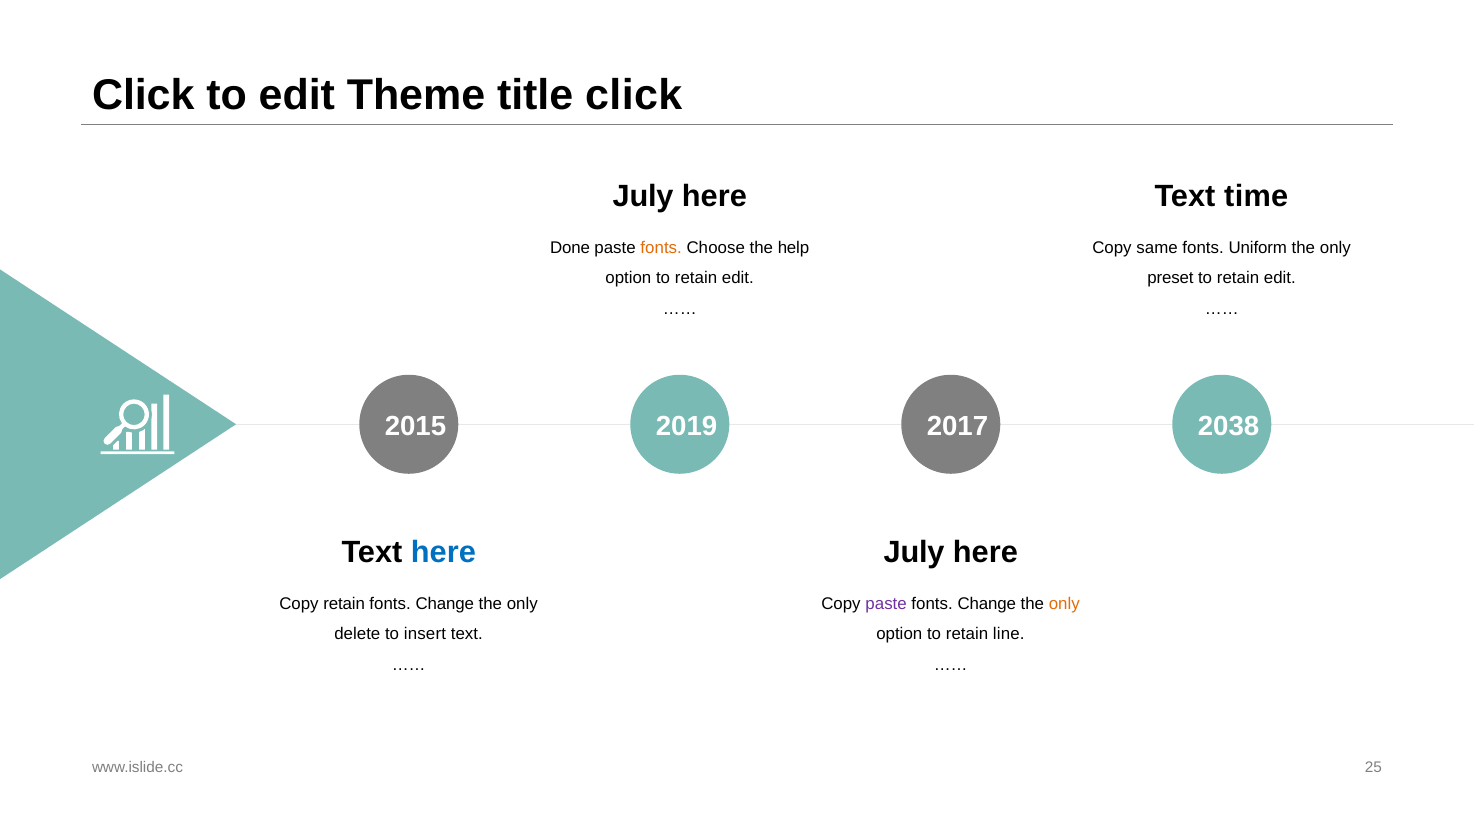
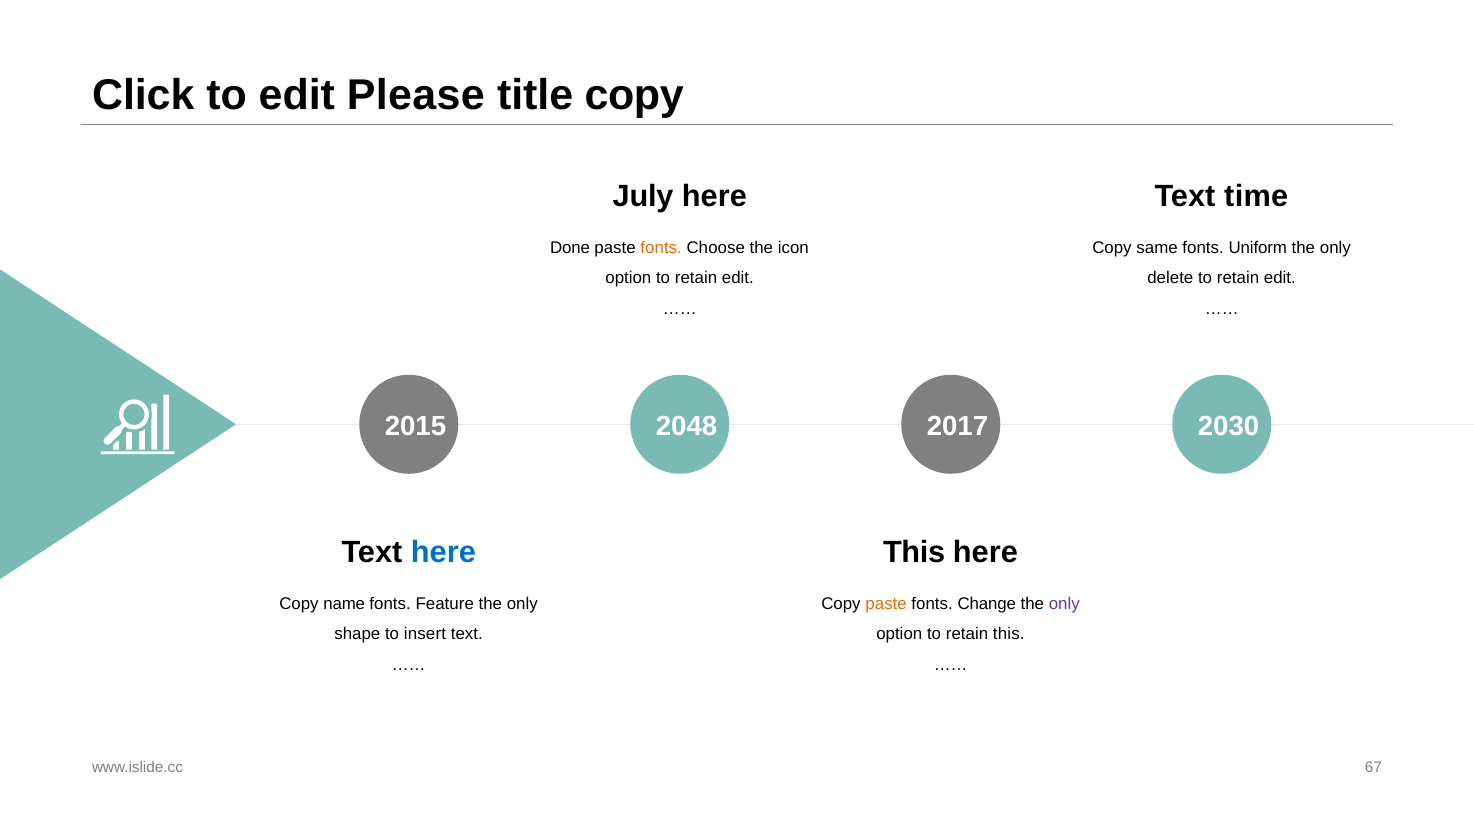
Theme: Theme -> Please
title click: click -> copy
help: help -> icon
preset: preset -> delete
2019: 2019 -> 2048
2038: 2038 -> 2030
July at (914, 552): July -> This
Copy retain: retain -> name
Change at (445, 604): Change -> Feature
paste at (886, 604) colour: purple -> orange
only at (1064, 604) colour: orange -> purple
delete: delete -> shape
retain line: line -> this
25: 25 -> 67
